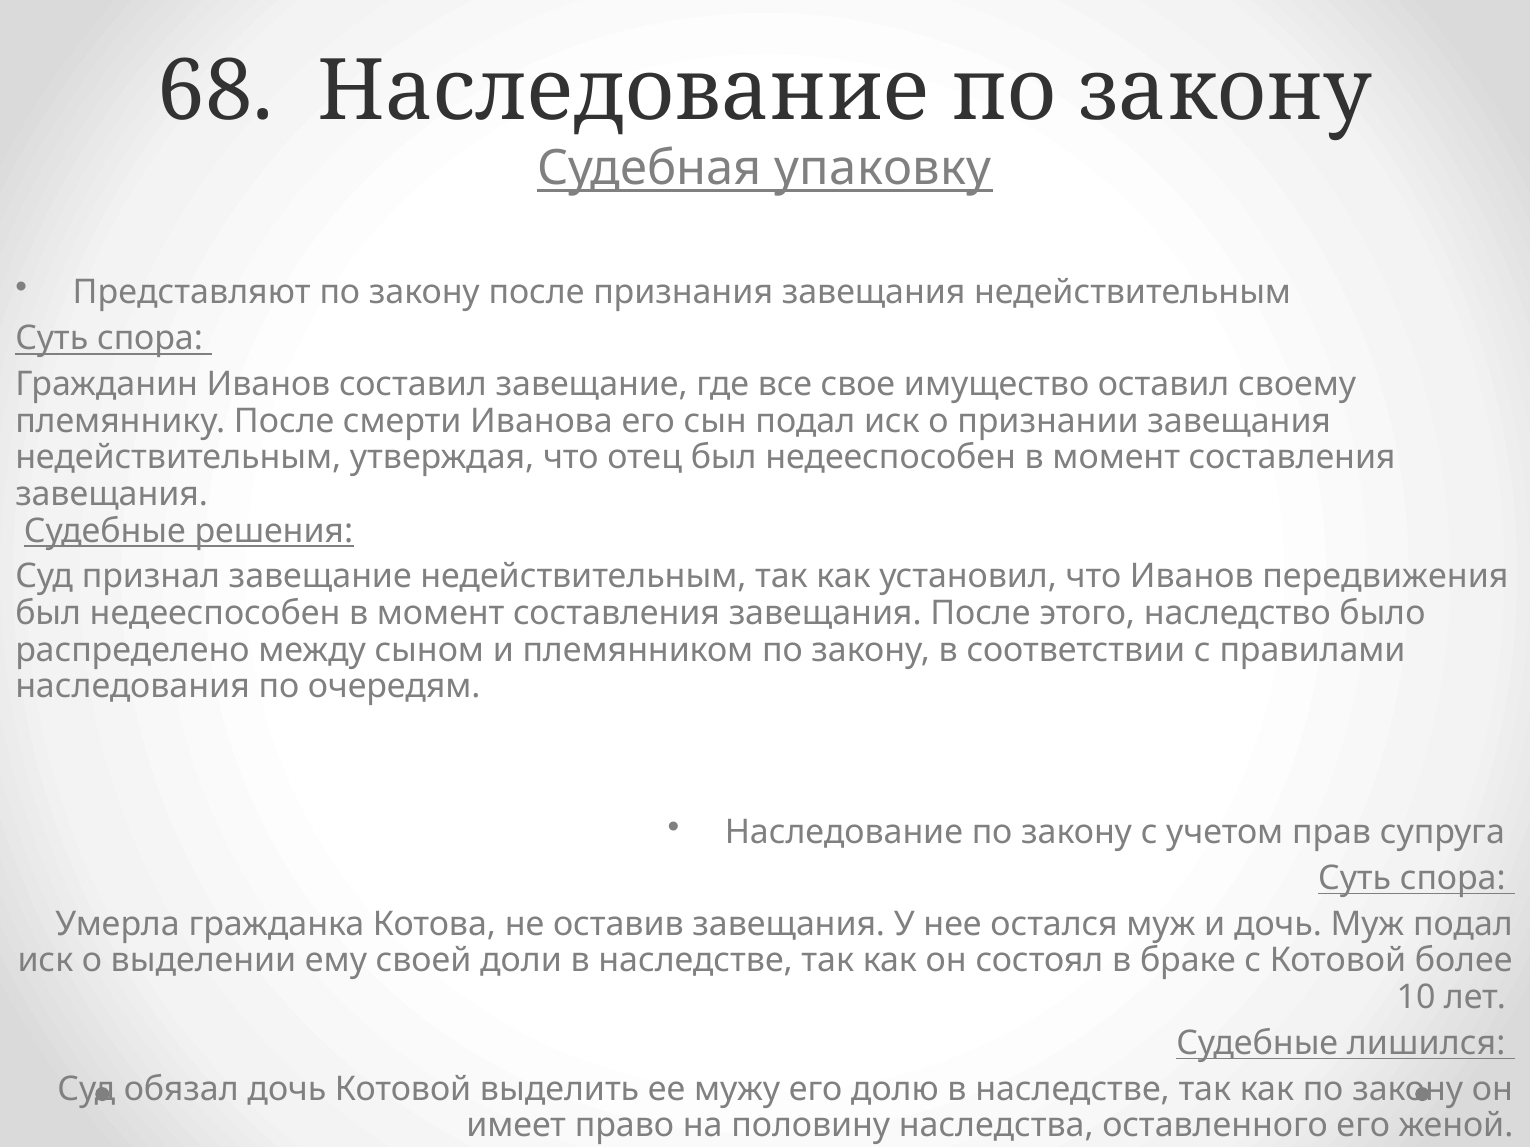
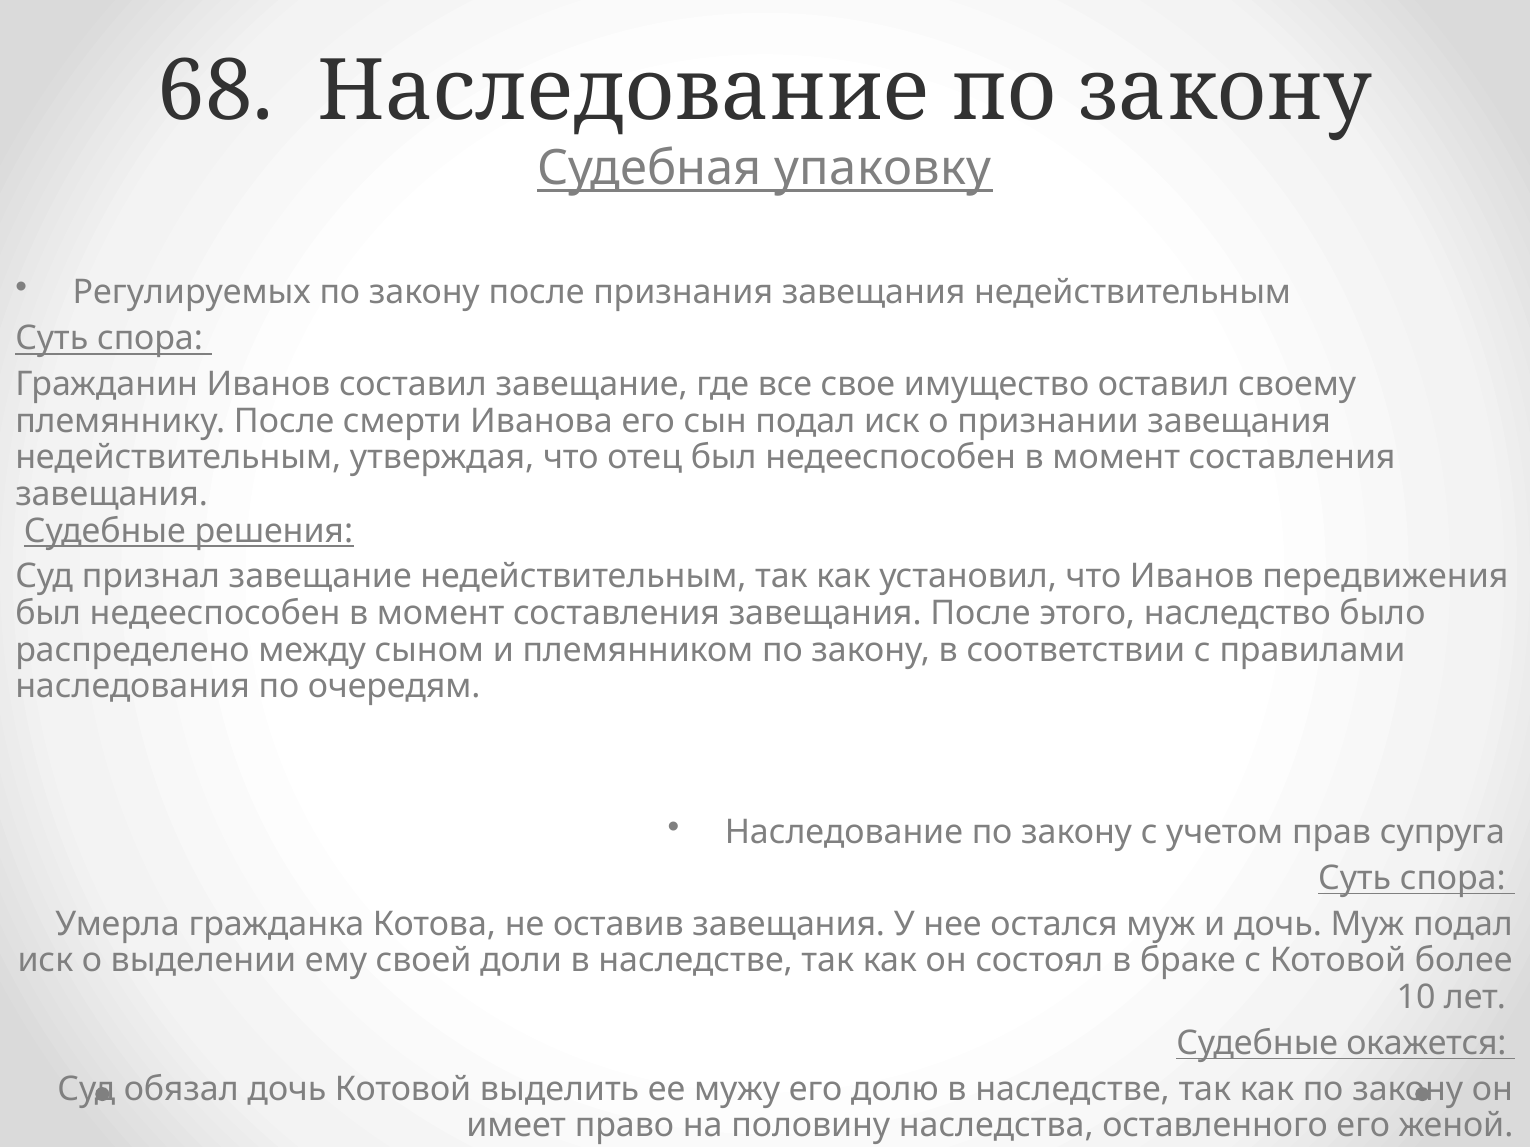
Представляют: Представляют -> Регулируемых
лишился: лишился -> окажется
